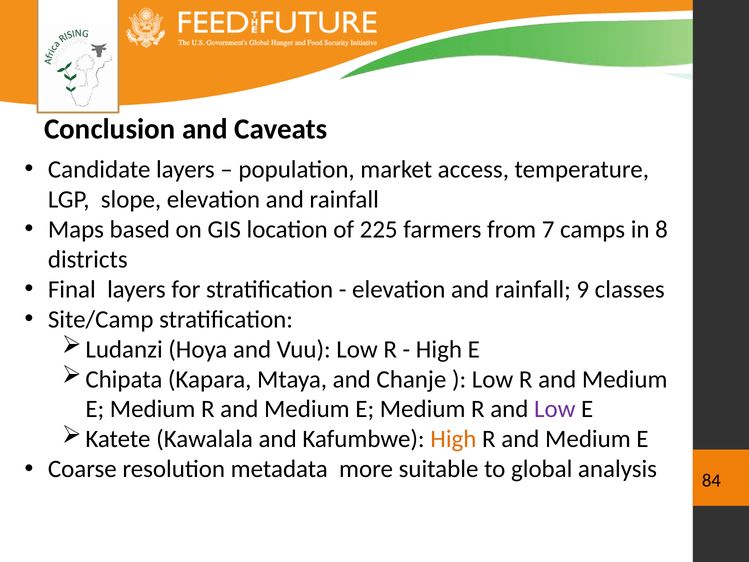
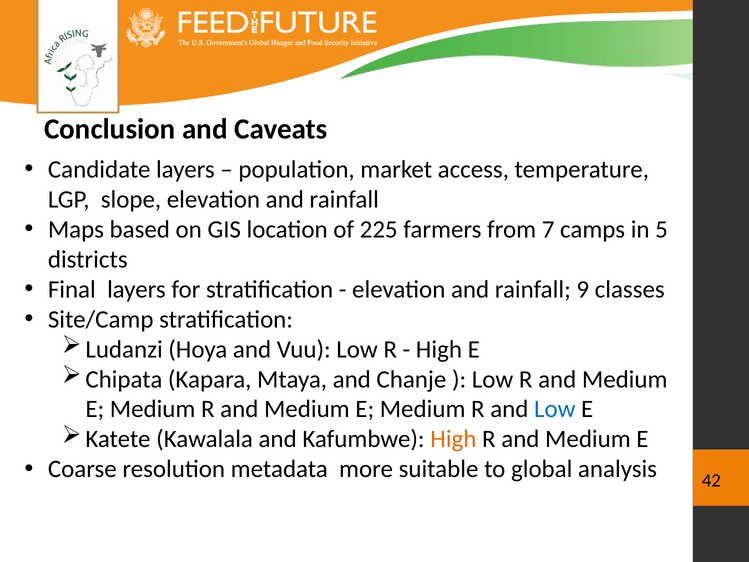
8: 8 -> 5
Low at (555, 409) colour: purple -> blue
84: 84 -> 42
